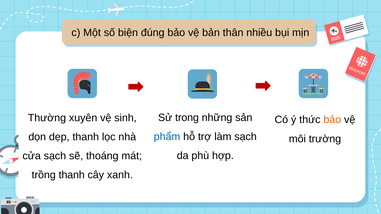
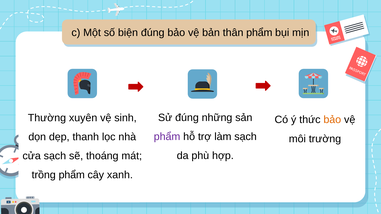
thân nhiều: nhiều -> phẩm
Sử trong: trong -> đúng
phẩm at (167, 137) colour: blue -> purple
trồng thanh: thanh -> phẩm
